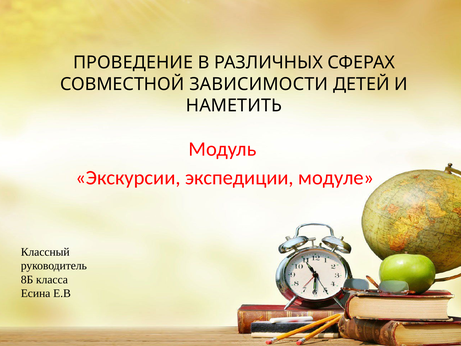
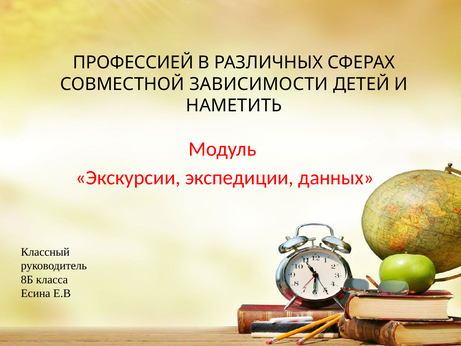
ПРОВЕДЕНИЕ: ПРОВЕДЕНИЕ -> ПРОФЕССИЕЙ
модуле: модуле -> данных
